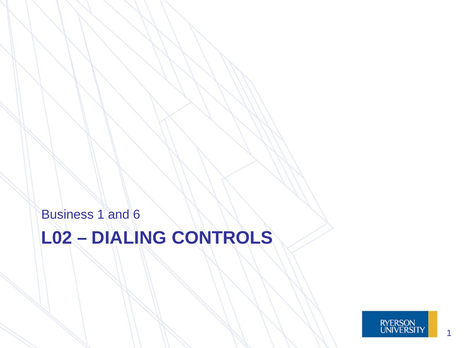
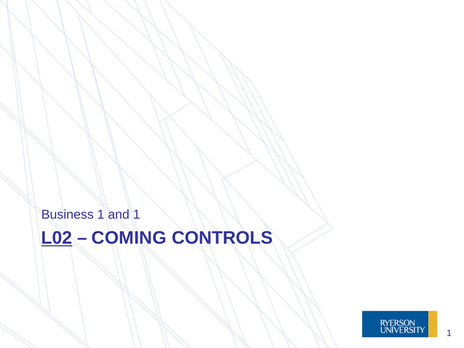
and 6: 6 -> 1
L02 underline: none -> present
DIALING: DIALING -> COMING
